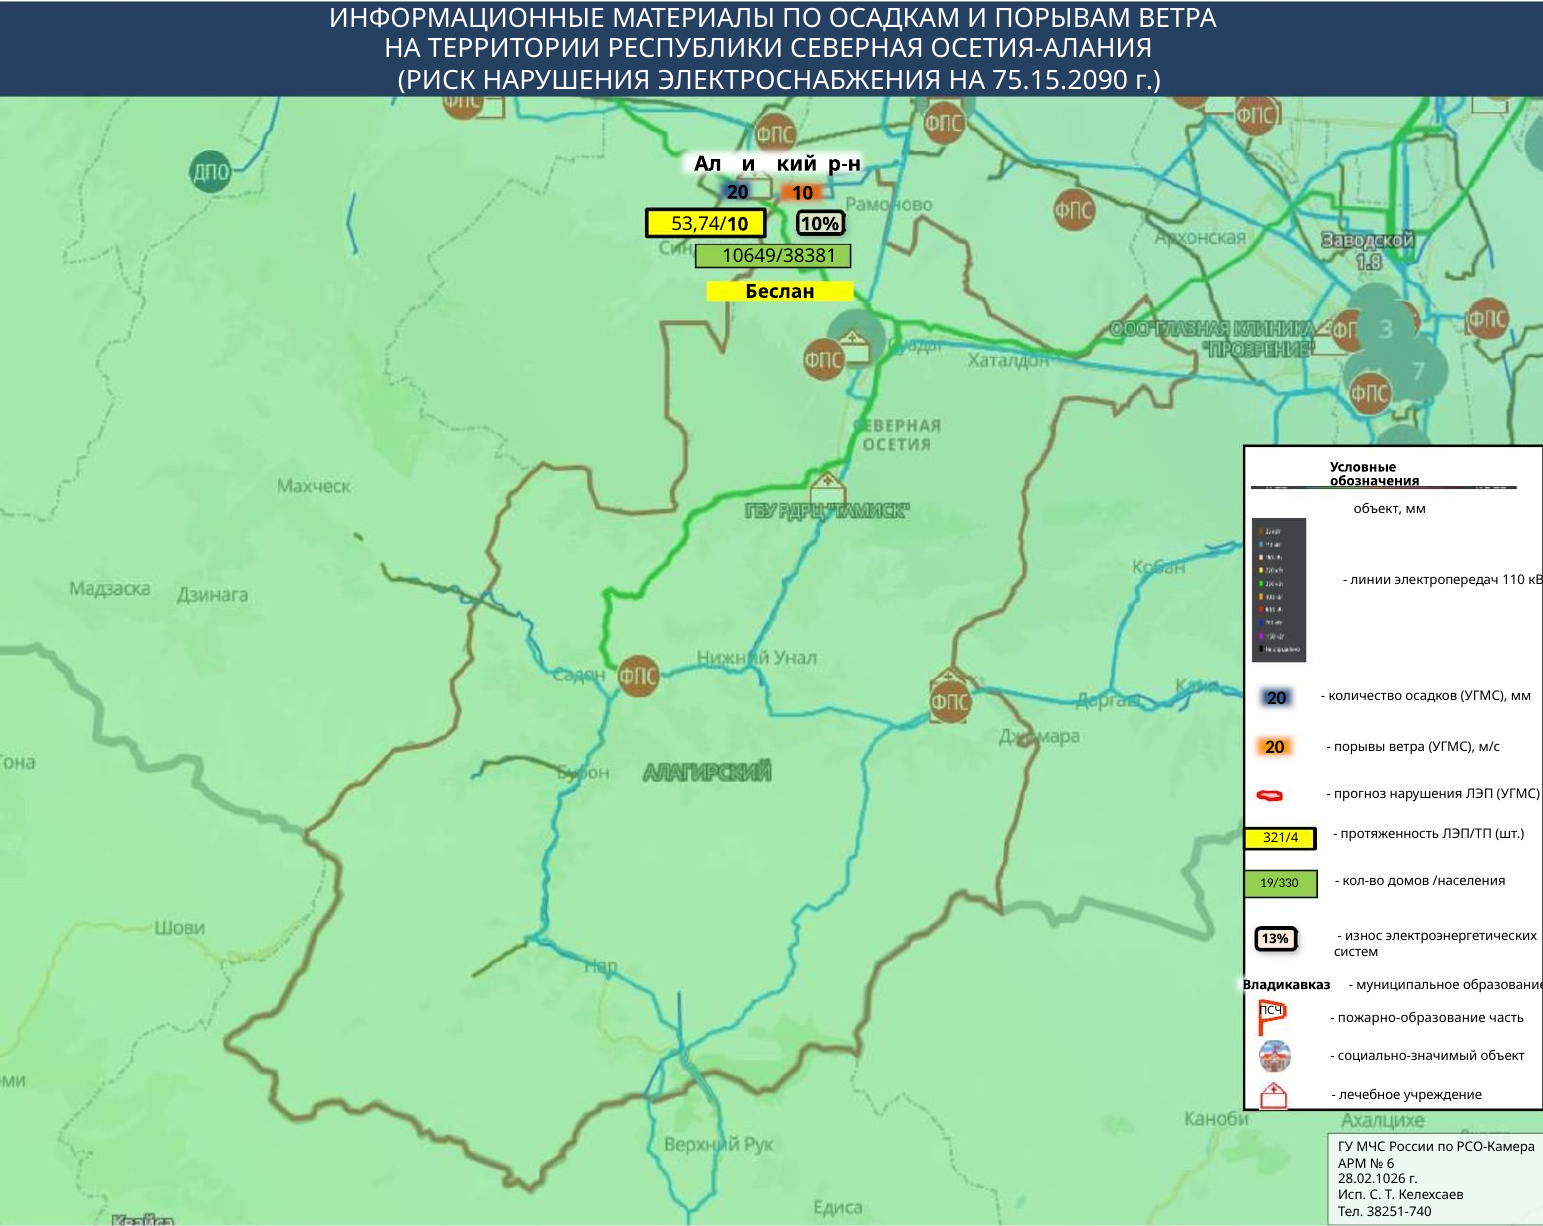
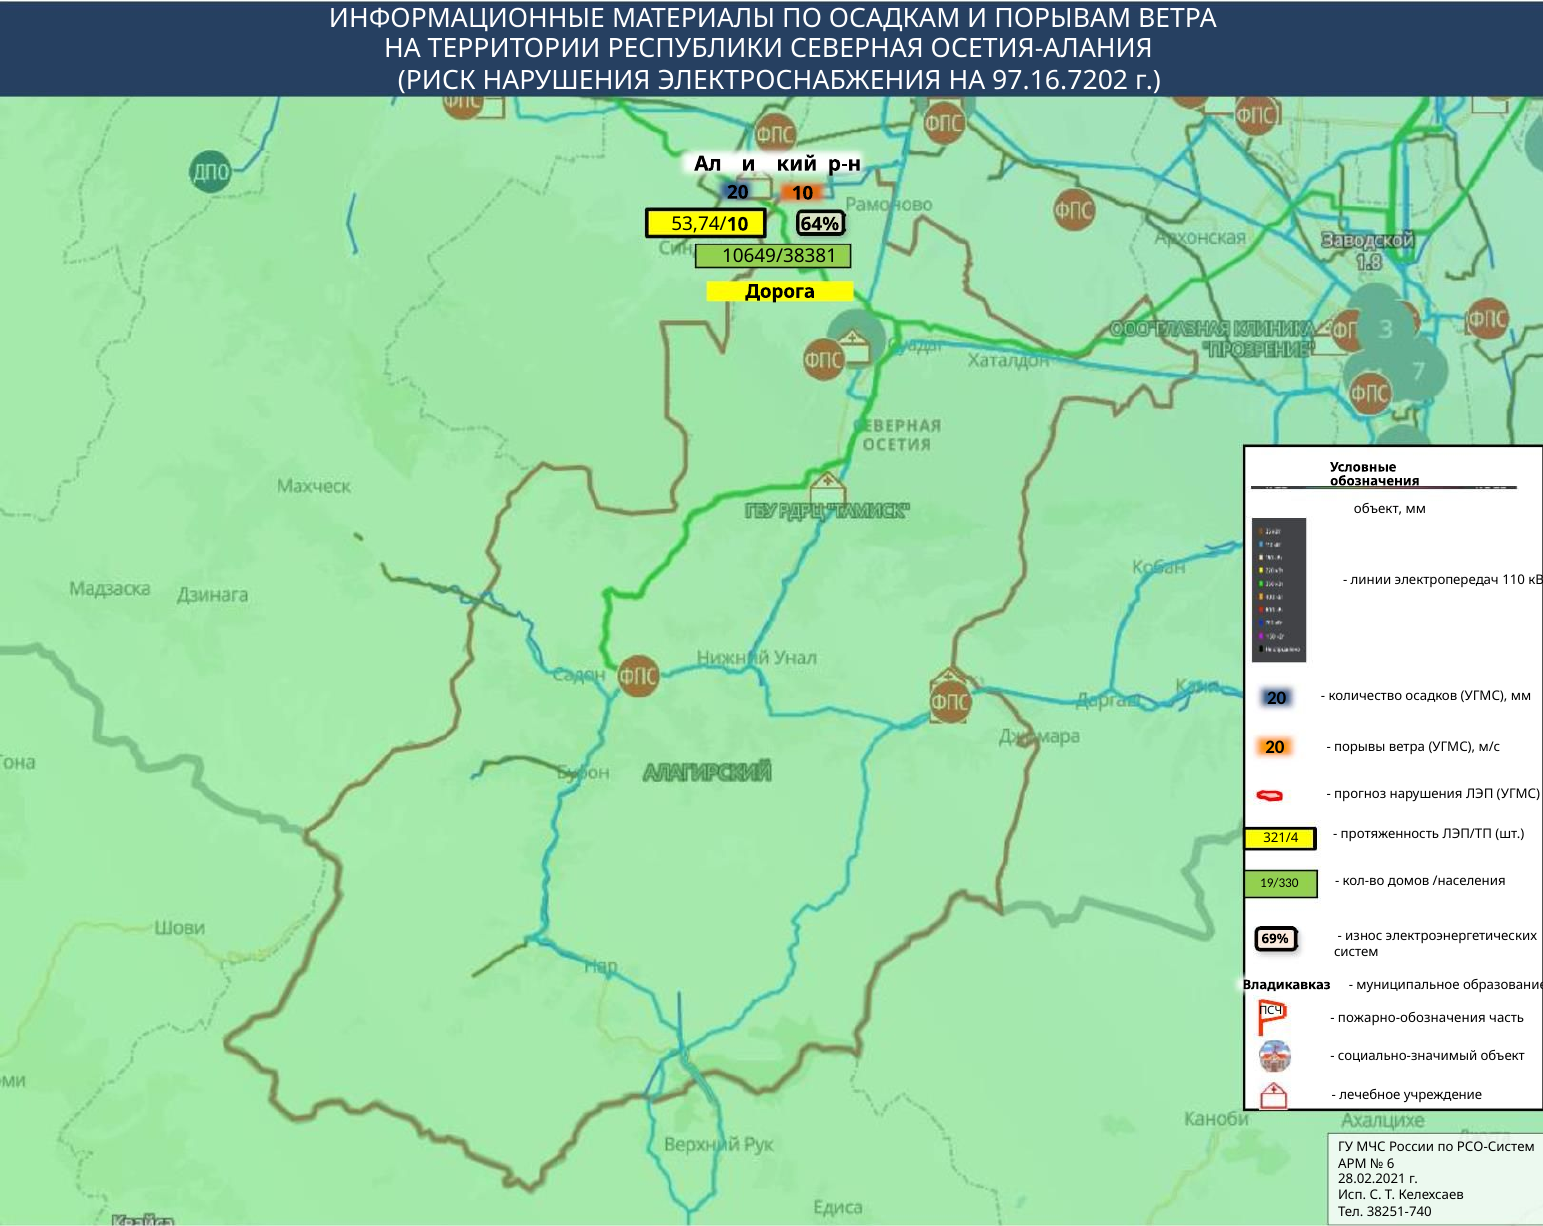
75.15.2090: 75.15.2090 -> 97.16.7202
10%: 10% -> 64%
Беслан: Беслан -> Дорога
13%: 13% -> 69%
пожарно-образование: пожарно-образование -> пожарно-обозначения
РСО-Камера: РСО-Камера -> РСО-Систем
28.02.1026: 28.02.1026 -> 28.02.2021
